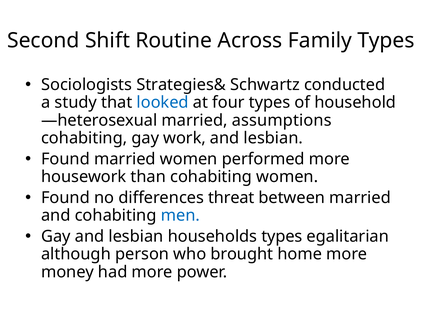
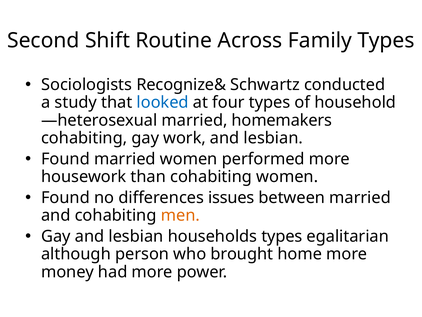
Strategies&: Strategies& -> Recognize&
assumptions: assumptions -> homemakers
threat: threat -> issues
men colour: blue -> orange
